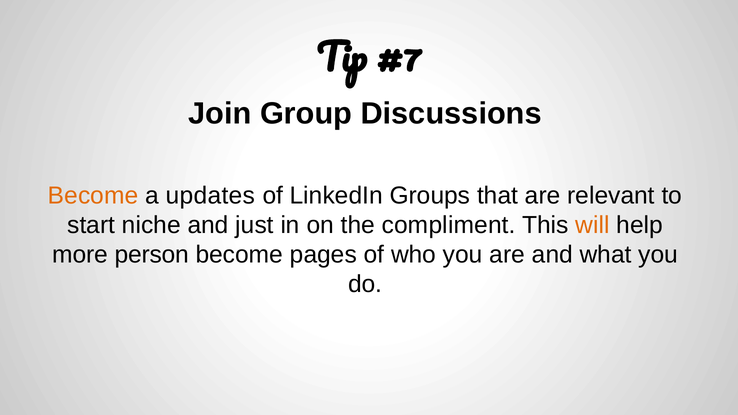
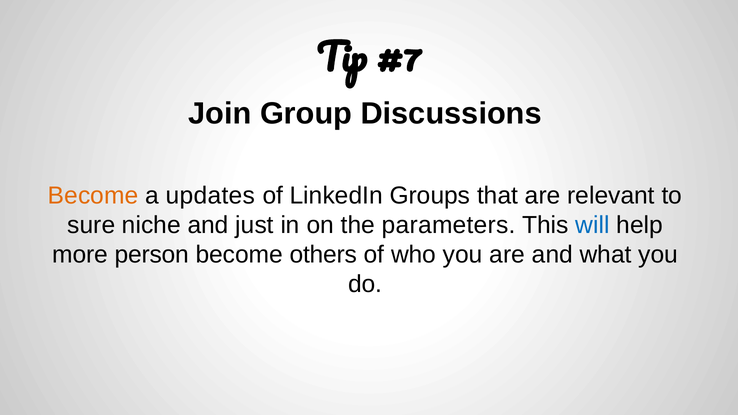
start: start -> sure
compliment: compliment -> parameters
will colour: orange -> blue
pages: pages -> others
